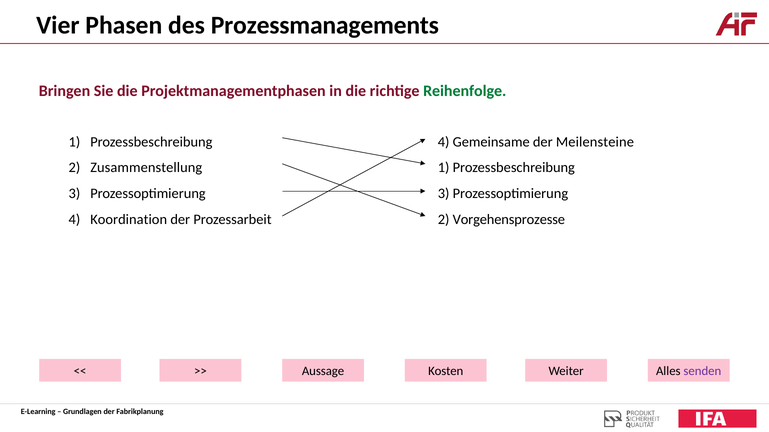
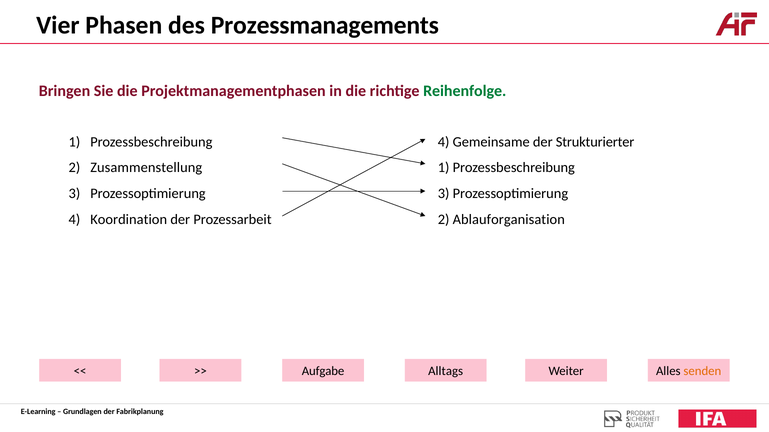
Meilensteine: Meilensteine -> Strukturierter
Vorgehensprozesse: Vorgehensprozesse -> Ablauforganisation
Aussage: Aussage -> Aufgabe
Kosten: Kosten -> Alltags
senden colour: purple -> orange
